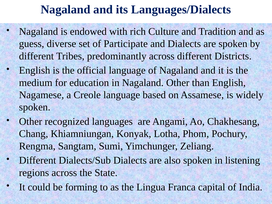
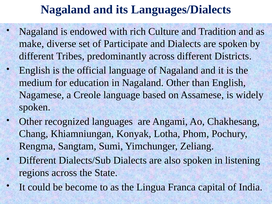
guess: guess -> make
forming: forming -> become
